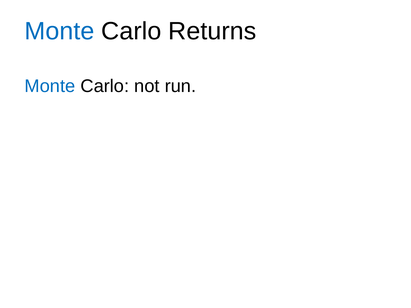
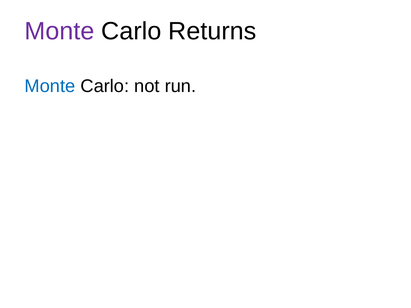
Monte at (59, 31) colour: blue -> purple
